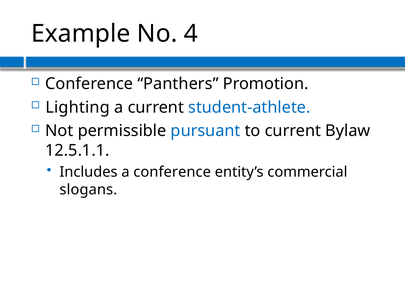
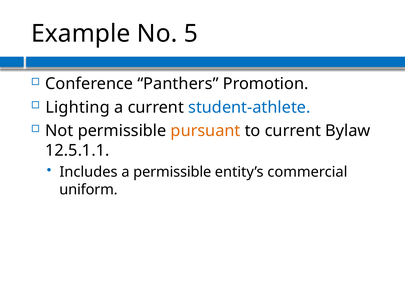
4: 4 -> 5
pursuant colour: blue -> orange
a conference: conference -> permissible
slogans: slogans -> uniform
